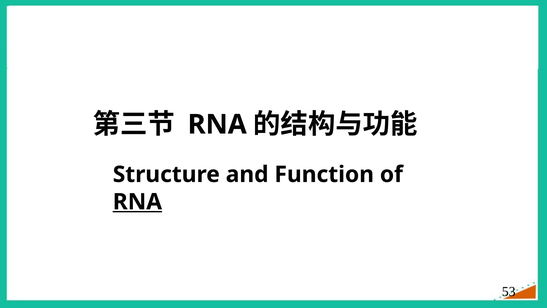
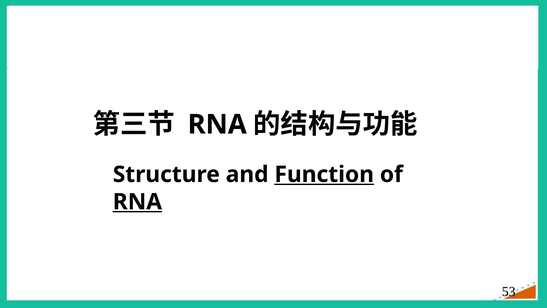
Function underline: none -> present
